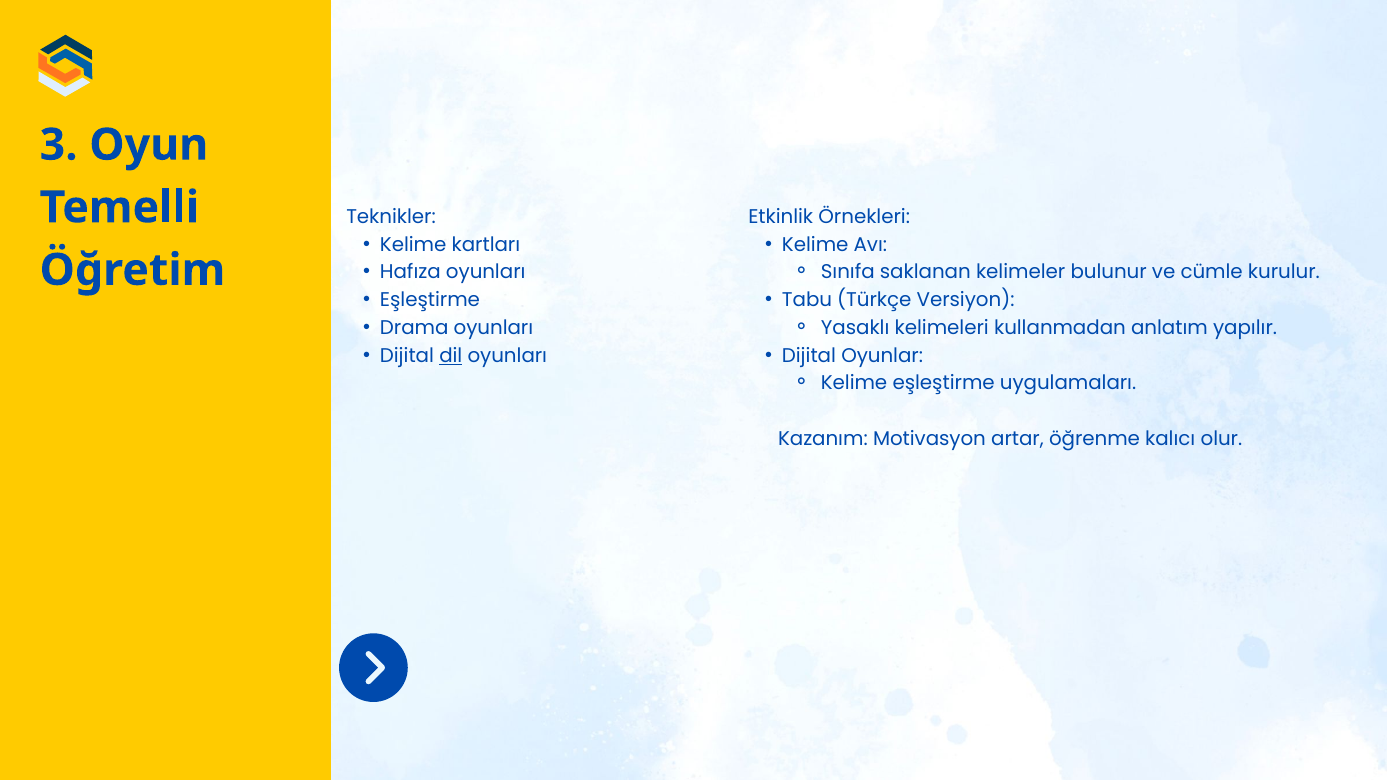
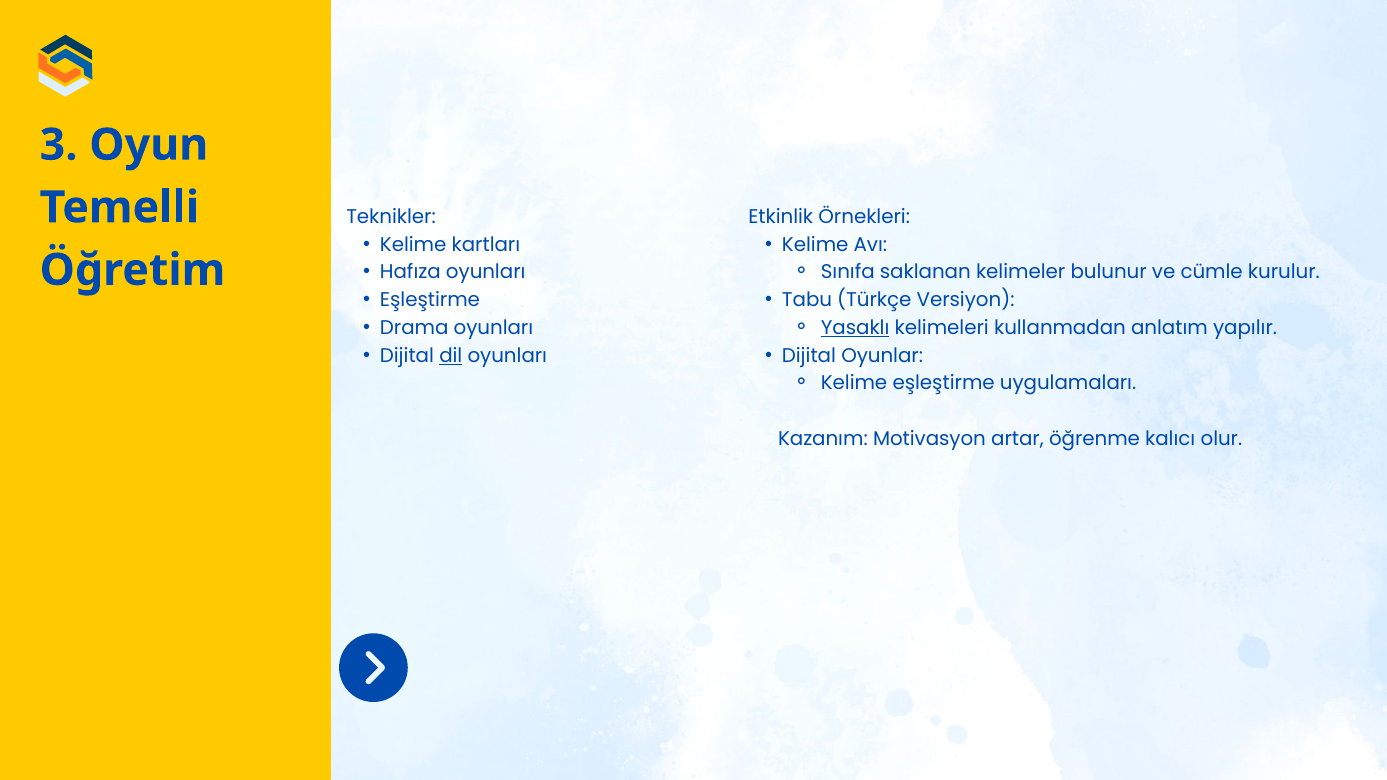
Yasaklı underline: none -> present
